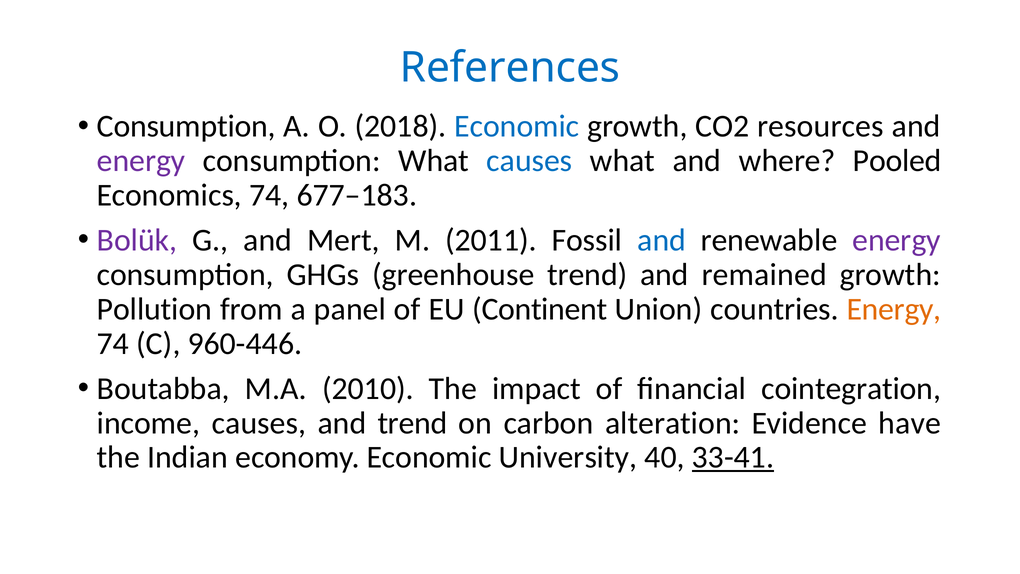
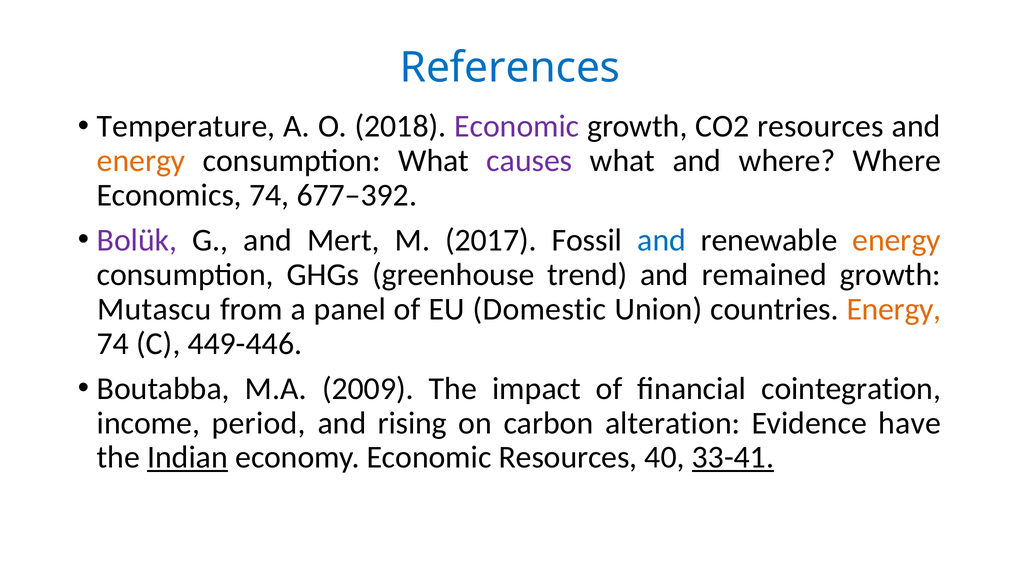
Consumption at (186, 126): Consumption -> Temperature
Economic at (517, 126) colour: blue -> purple
energy at (141, 161) colour: purple -> orange
causes at (529, 161) colour: blue -> purple
where Pooled: Pooled -> Where
677–183: 677–183 -> 677–392
2011: 2011 -> 2017
energy at (897, 240) colour: purple -> orange
Pollution: Pollution -> Mutascu
Continent: Continent -> Domestic
960-446: 960-446 -> 449-446
2010: 2010 -> 2009
income causes: causes -> period
and trend: trend -> rising
Indian underline: none -> present
Economic University: University -> Resources
